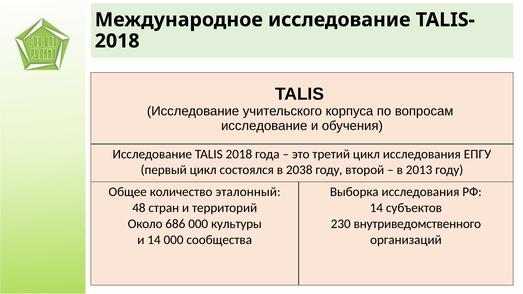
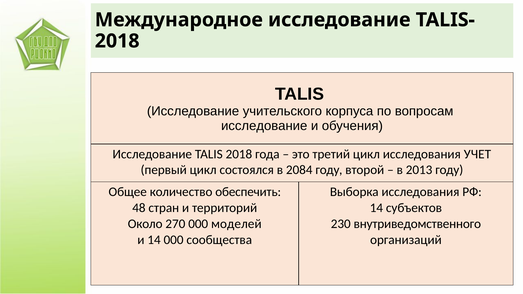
ЕПГУ: ЕПГУ -> УЧЕТ
2038: 2038 -> 2084
эталонный: эталонный -> обеспечить
686: 686 -> 270
культуры: культуры -> моделей
